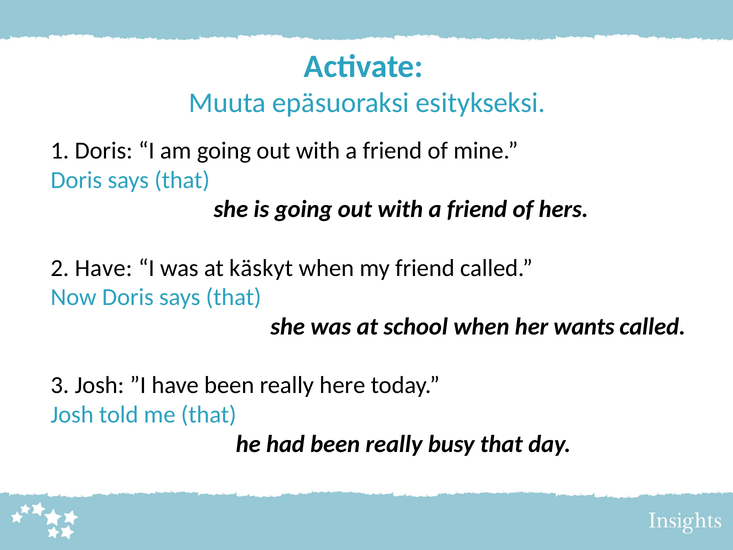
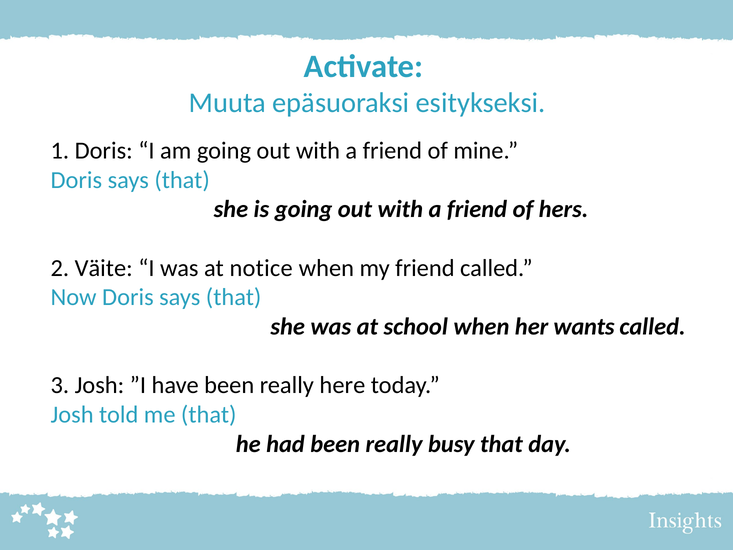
2 Have: Have -> Väite
käskyt: käskyt -> notice
